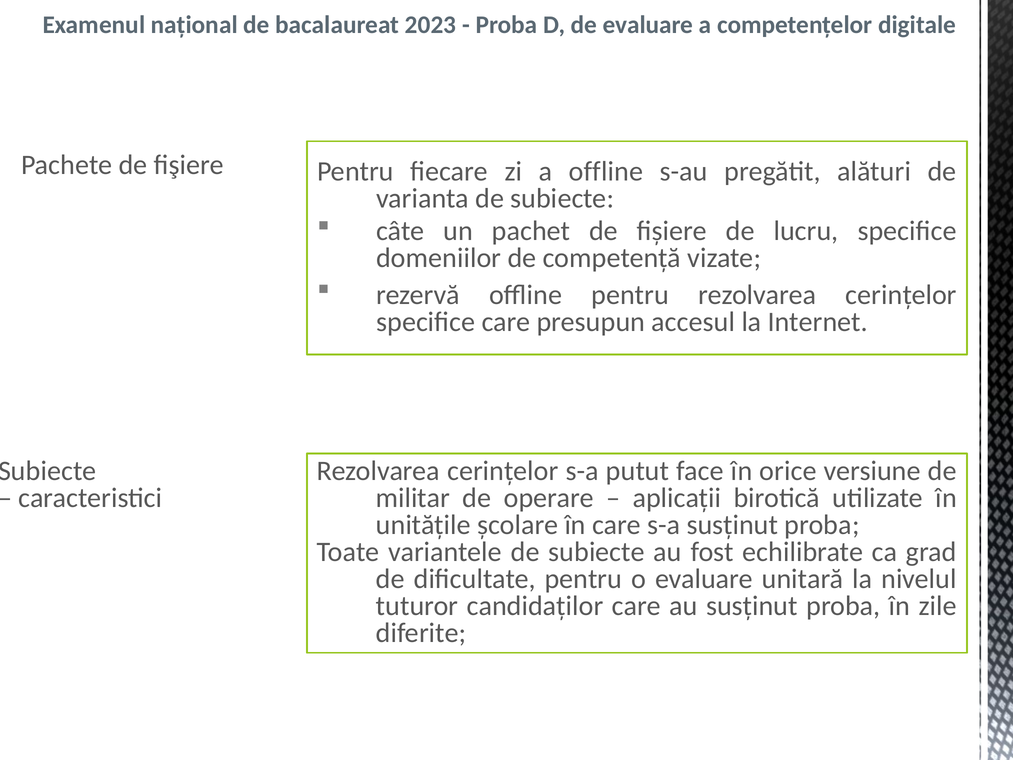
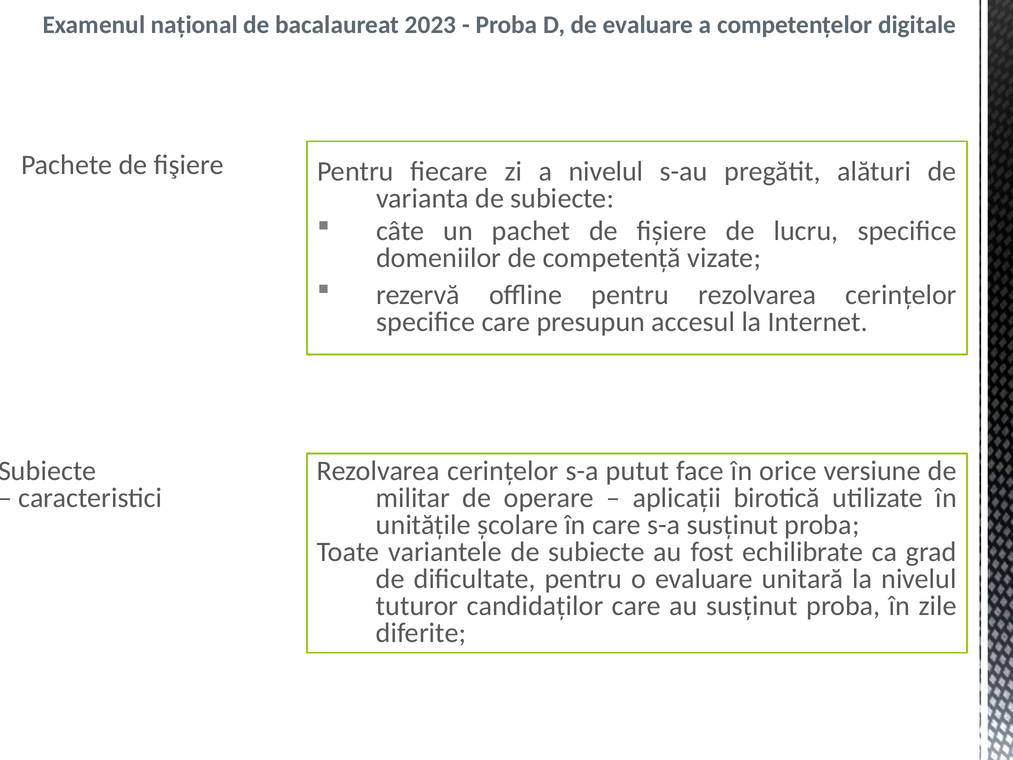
a offline: offline -> nivelul
